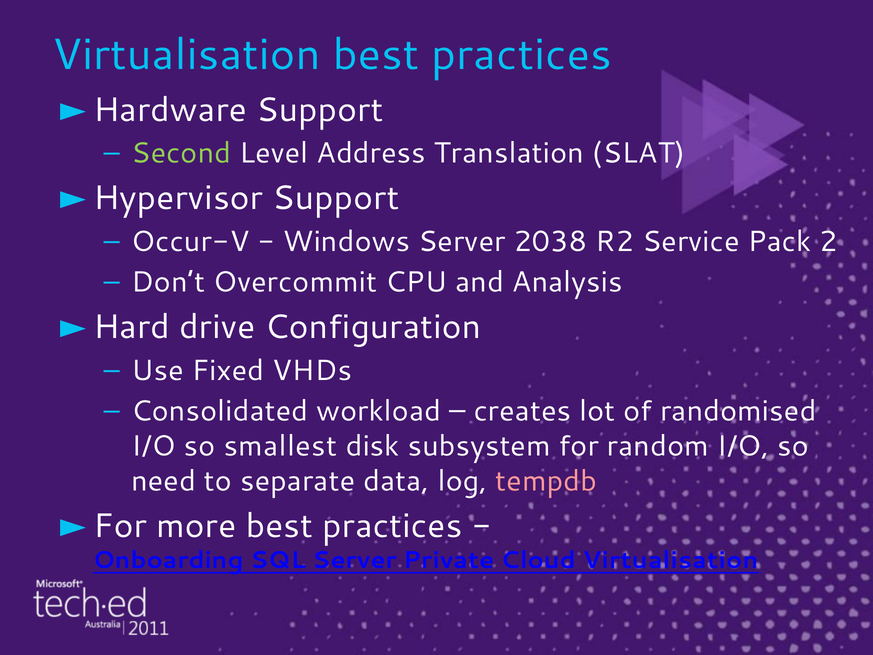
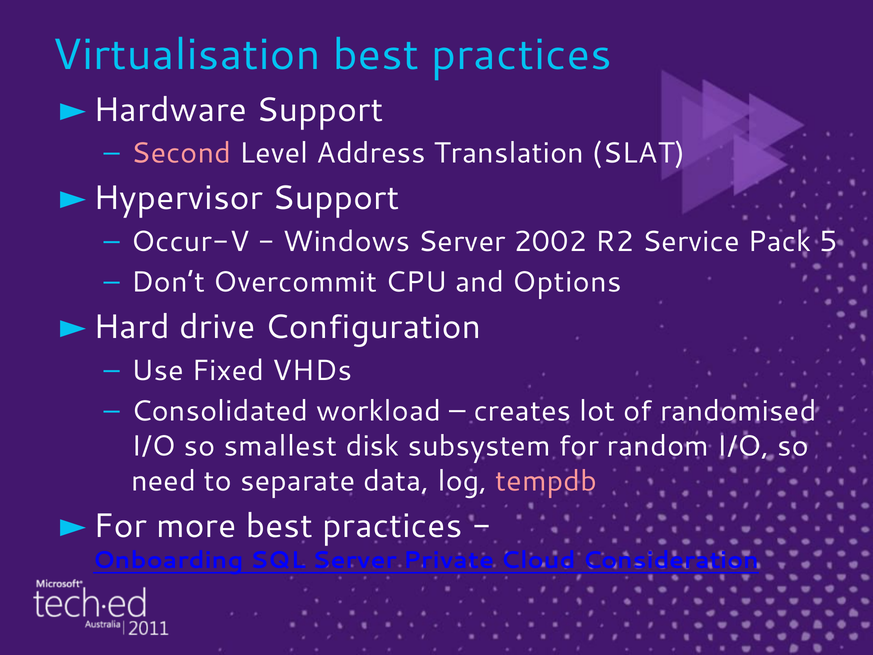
Second colour: light green -> pink
2038: 2038 -> 2002
2: 2 -> 5
Analysis: Analysis -> Options
Cloud Virtualisation: Virtualisation -> Consideration
